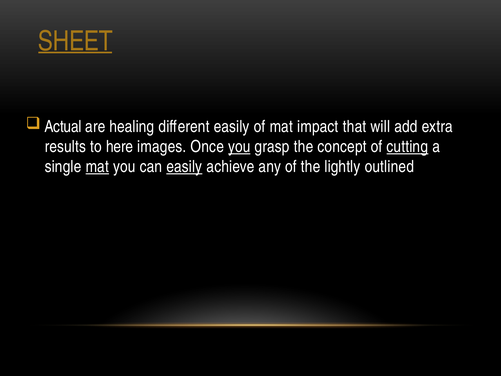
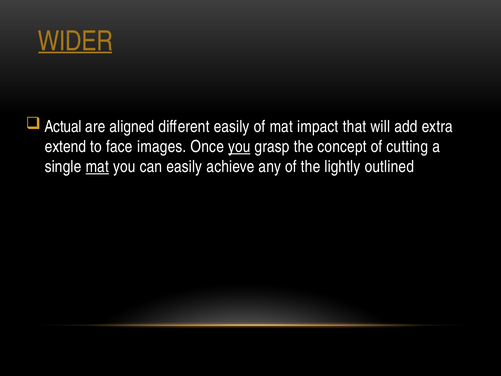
SHEET: SHEET -> WIDER
healing: healing -> aligned
results: results -> extend
here: here -> face
cutting underline: present -> none
easily at (184, 167) underline: present -> none
